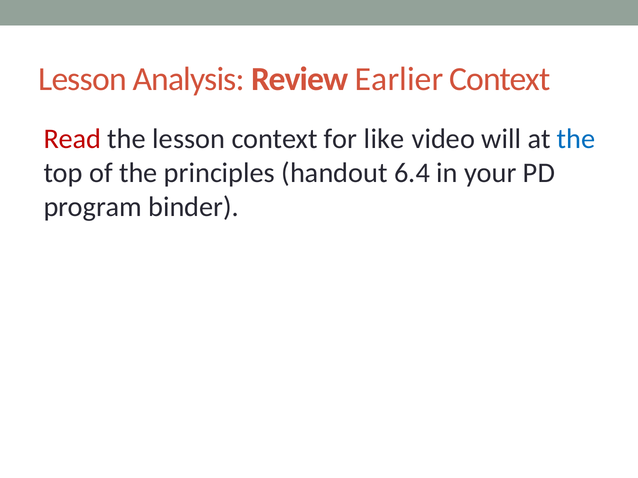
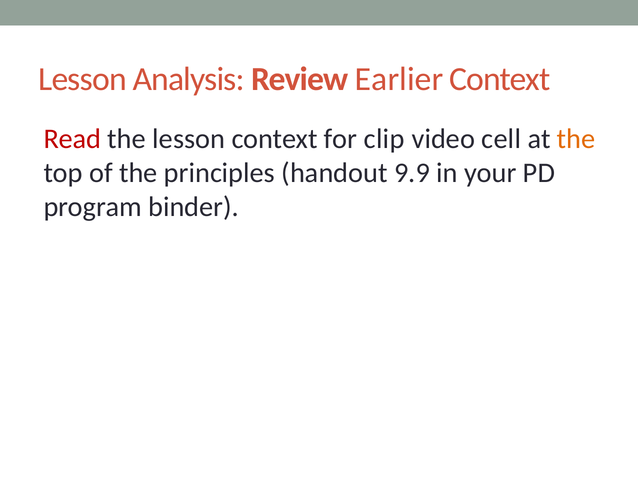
like: like -> clip
will: will -> cell
the at (576, 139) colour: blue -> orange
6.4: 6.4 -> 9.9
